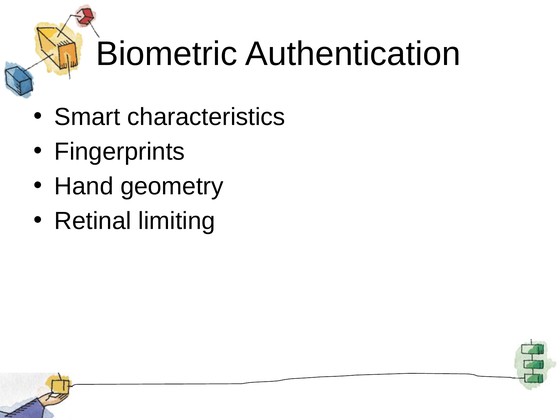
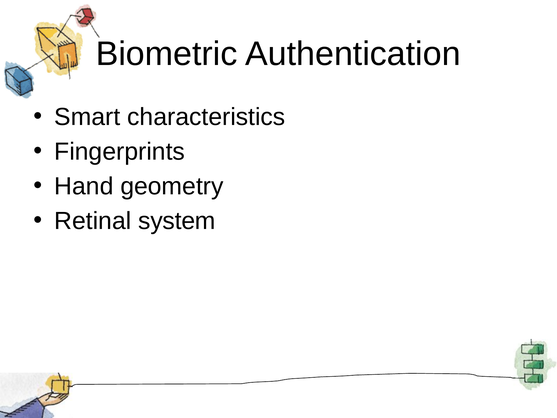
limiting: limiting -> system
